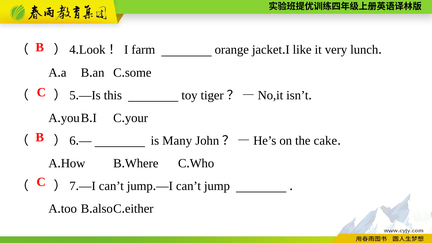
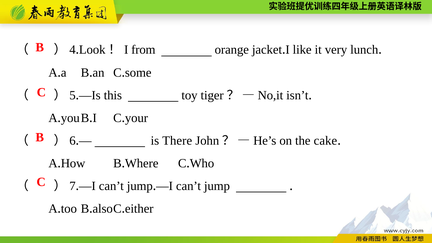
farm: farm -> from
Many: Many -> There
